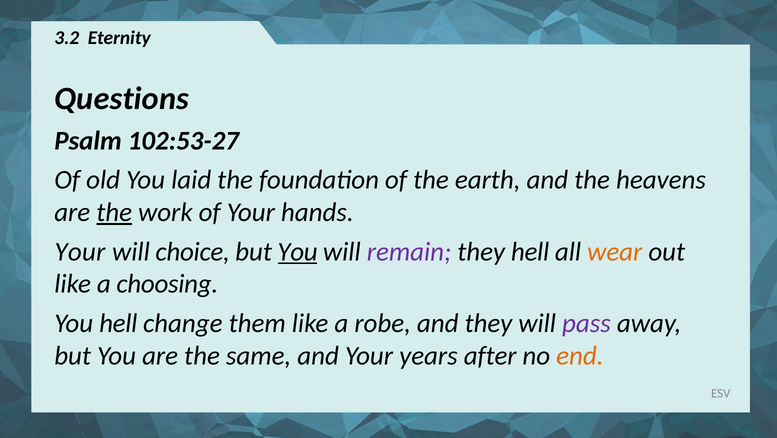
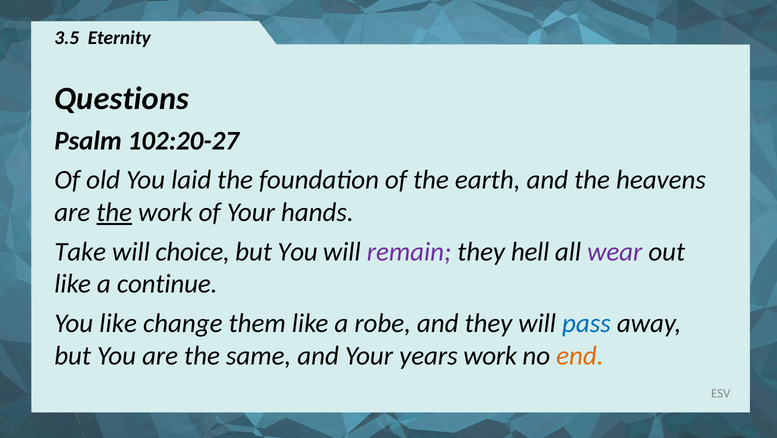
3.2: 3.2 -> 3.5
102:53-27: 102:53-27 -> 102:20-27
Your at (80, 252): Your -> Take
You at (298, 252) underline: present -> none
wear colour: orange -> purple
choosing: choosing -> continue
You hell: hell -> like
pass colour: purple -> blue
years after: after -> work
